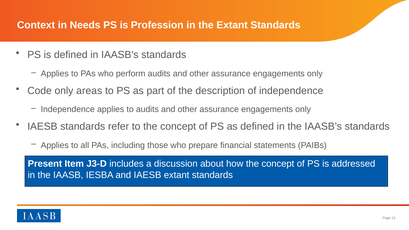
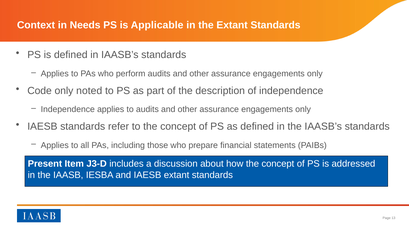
Profession: Profession -> Applicable
areas: areas -> noted
